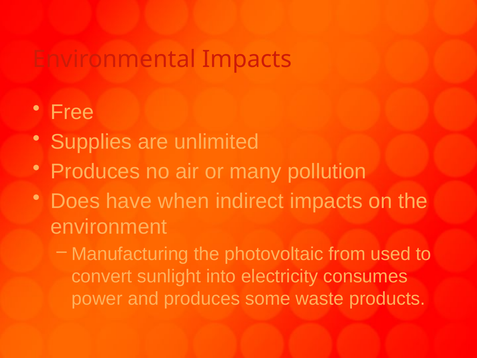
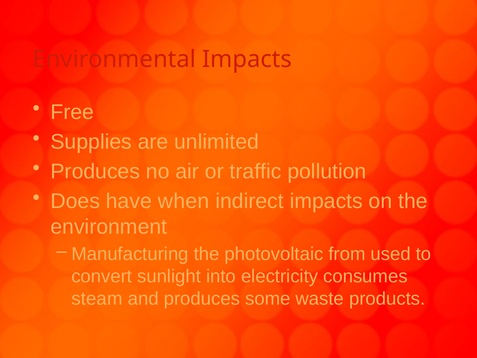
many: many -> traffic
power: power -> steam
